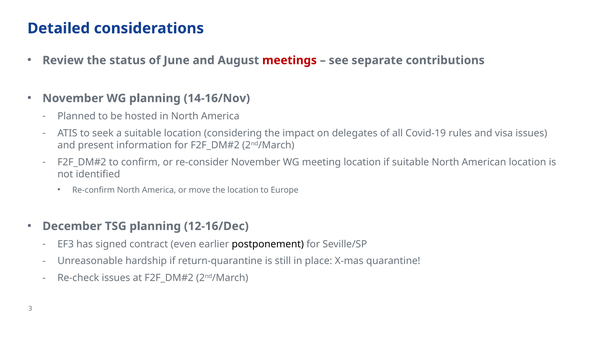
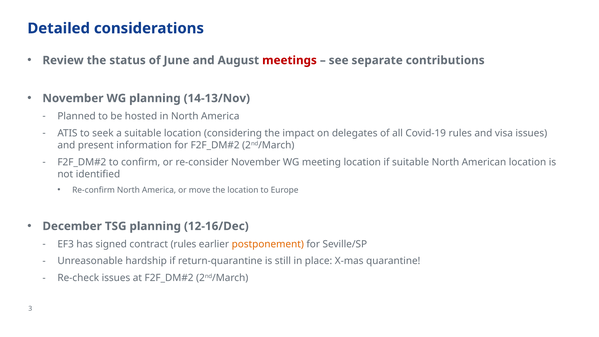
14-16/Nov: 14-16/Nov -> 14-13/Nov
contract even: even -> rules
postponement colour: black -> orange
